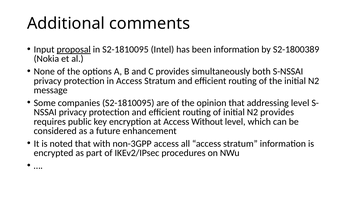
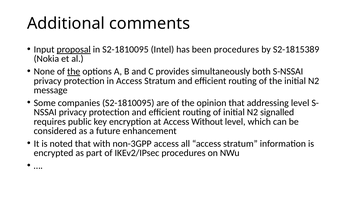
been information: information -> procedures
S2-1800389: S2-1800389 -> S2-1815389
the at (74, 71) underline: none -> present
N2 provides: provides -> signalled
